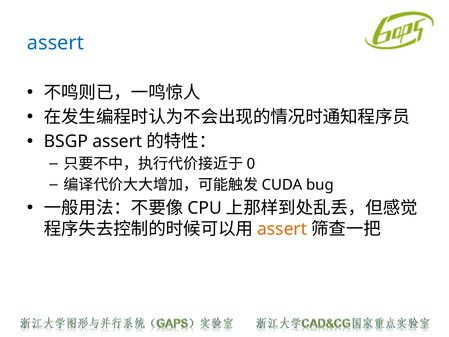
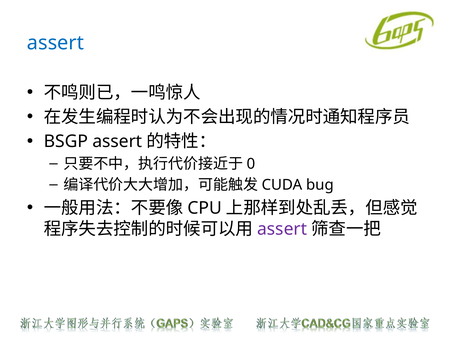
assert at (282, 229) colour: orange -> purple
